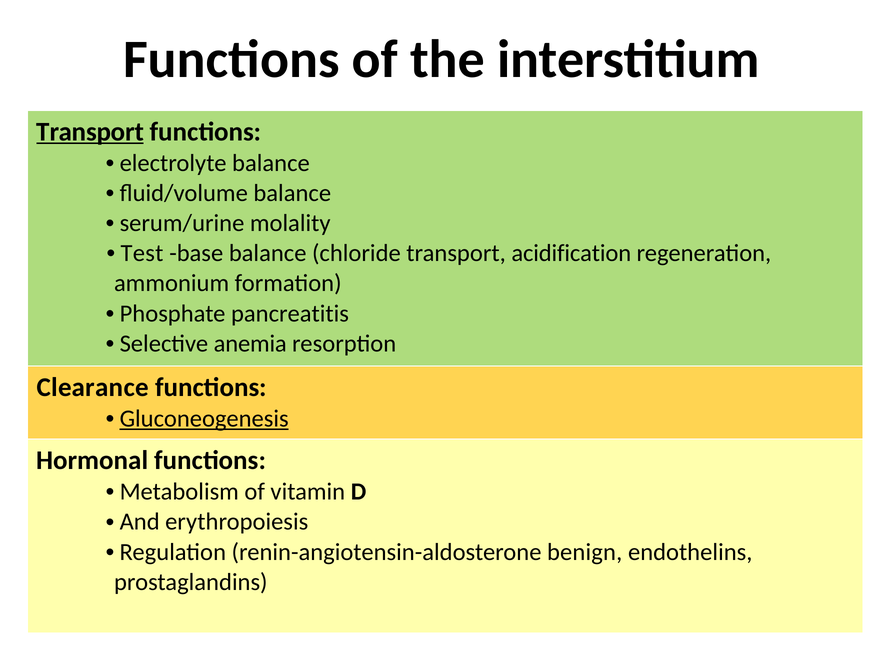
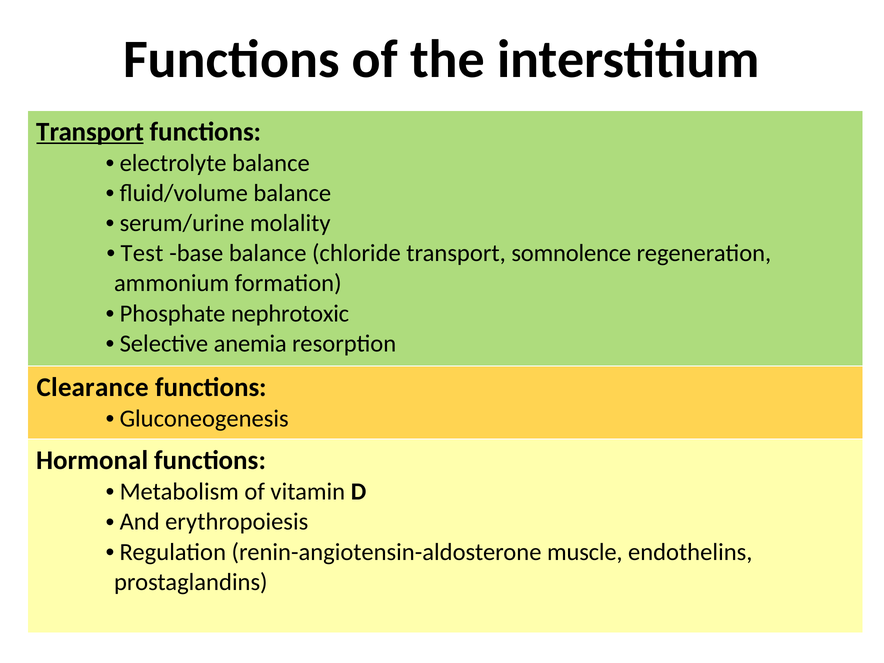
acidification: acidification -> somnolence
pancreatitis: pancreatitis -> nephrotoxic
Gluconeogenesis underline: present -> none
benign: benign -> muscle
